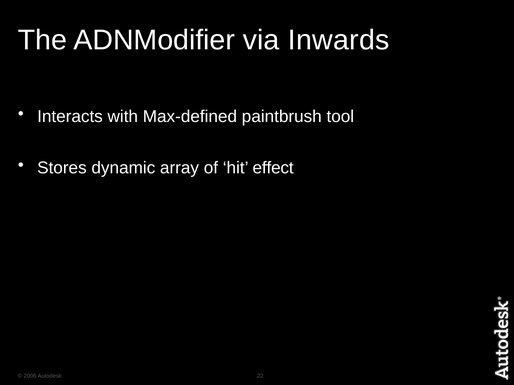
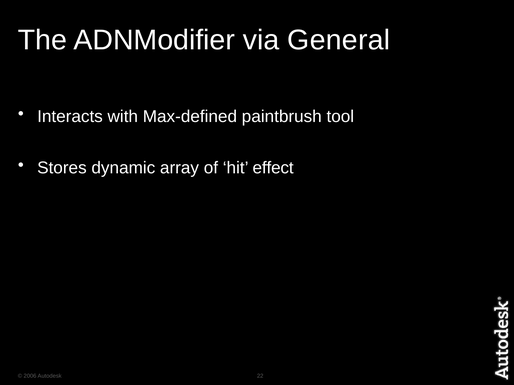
Inwards: Inwards -> General
